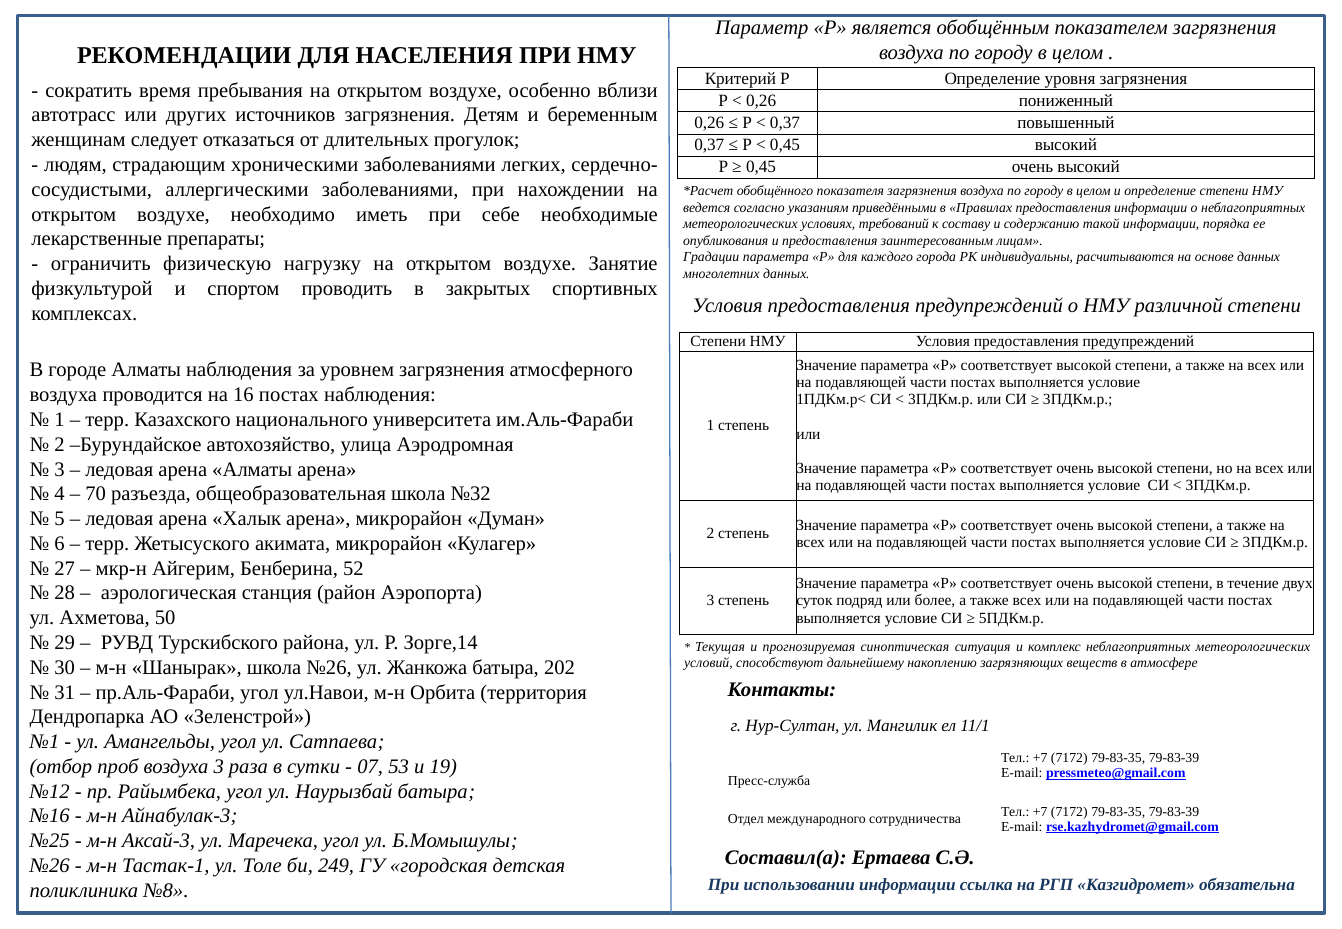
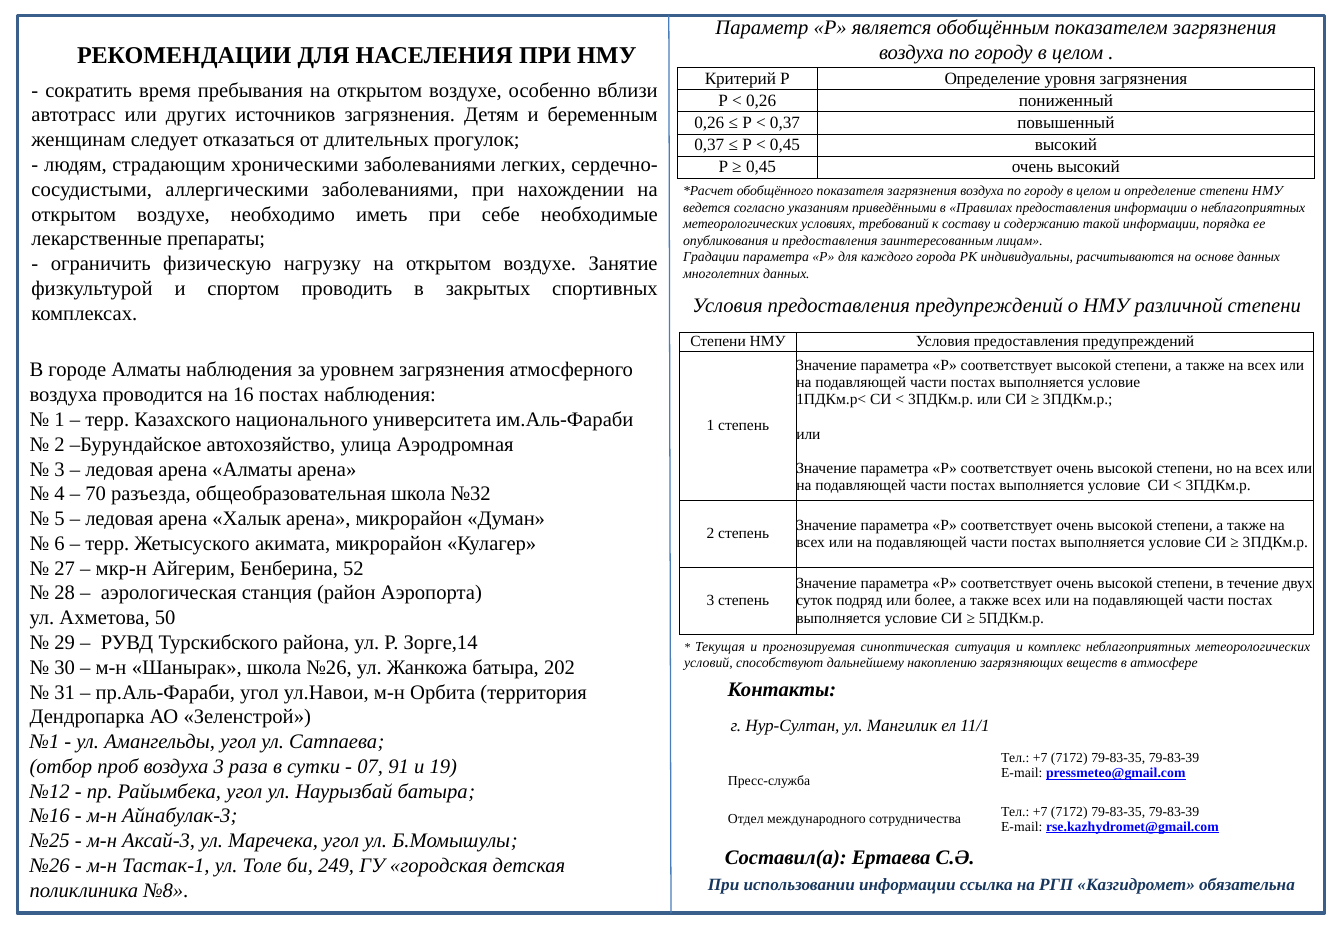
53: 53 -> 91
